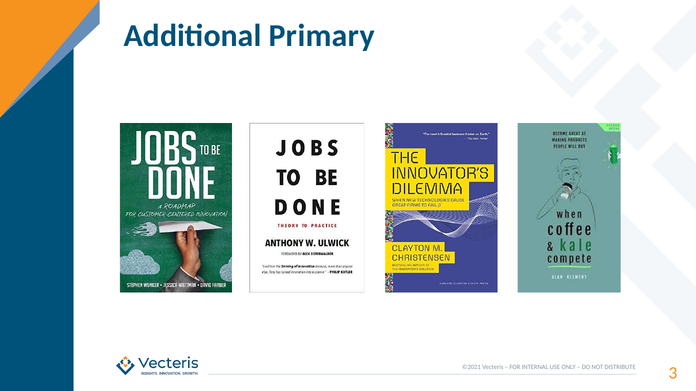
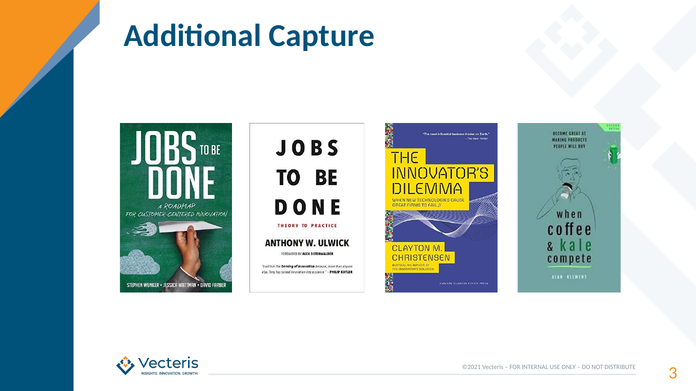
Primary: Primary -> Capture
